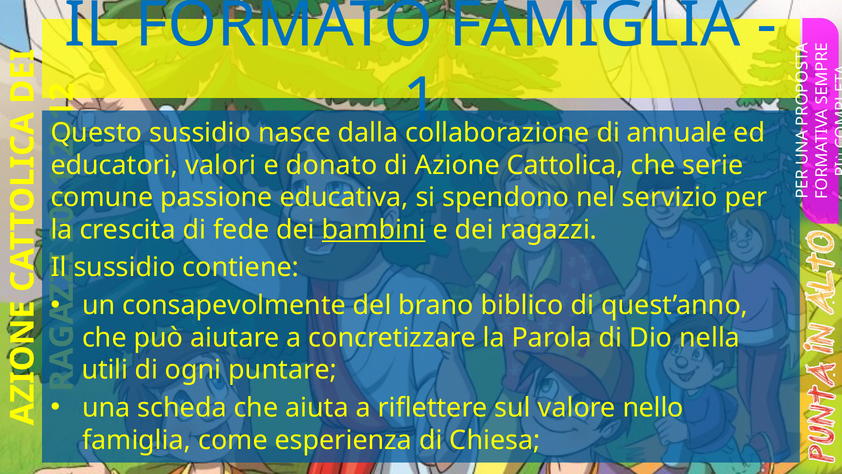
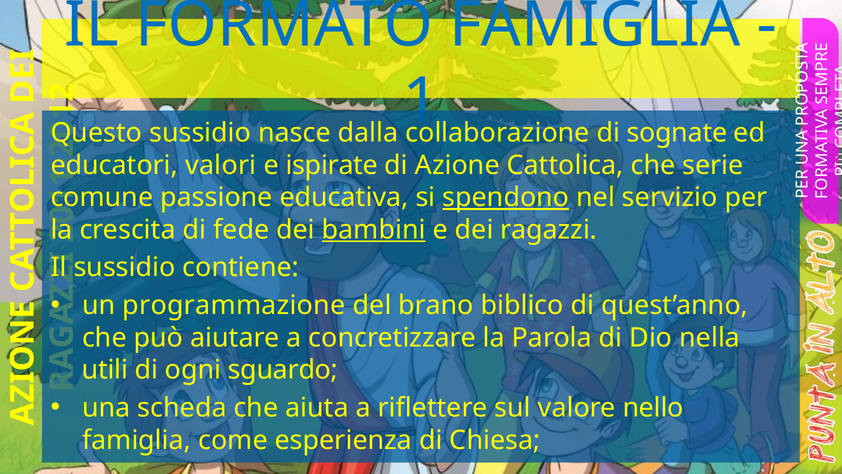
annuale: annuale -> sognate
donato: donato -> ispirate
spendono underline: none -> present
consapevolmente: consapevolmente -> programmazione
puntare: puntare -> sguardo
